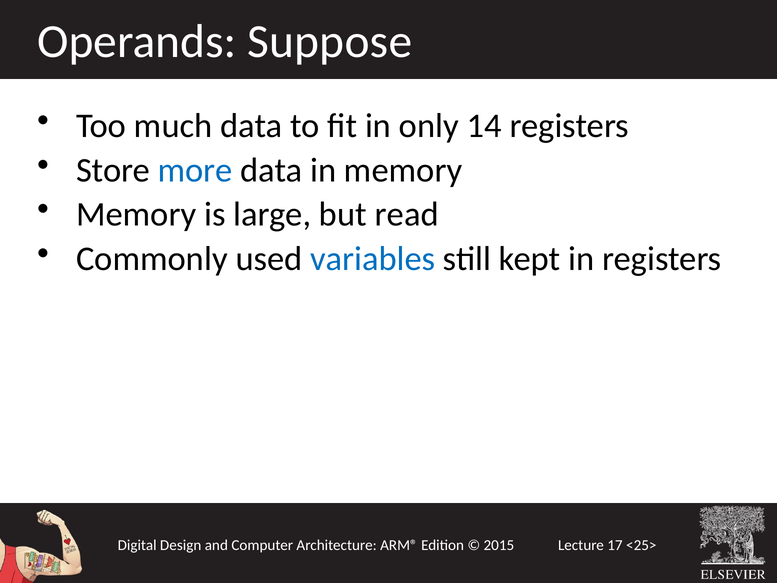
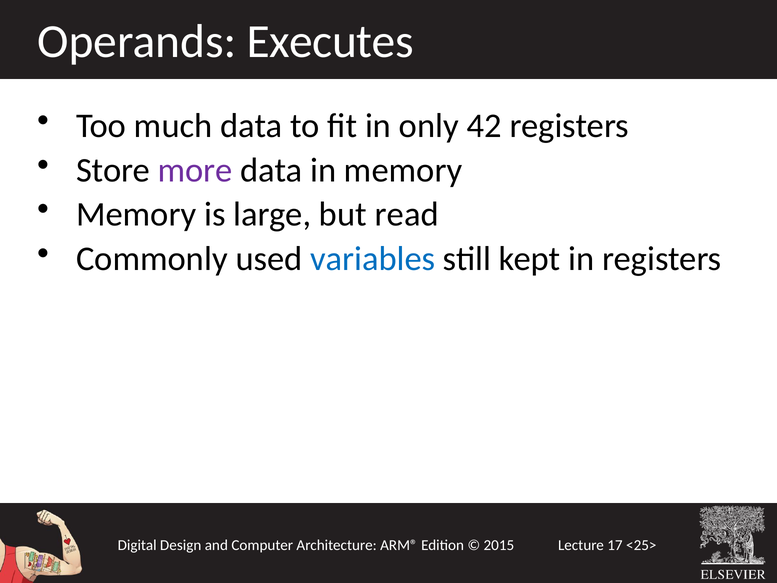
Suppose: Suppose -> Executes
14: 14 -> 42
more colour: blue -> purple
